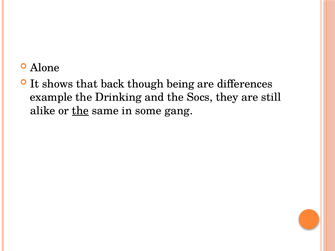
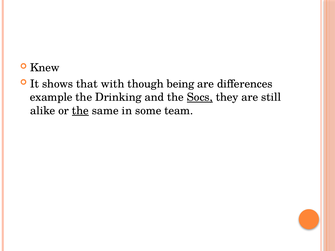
Alone: Alone -> Knew
back: back -> with
Socs underline: none -> present
gang: gang -> team
